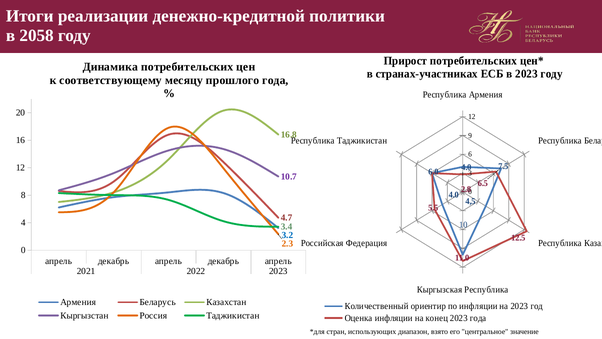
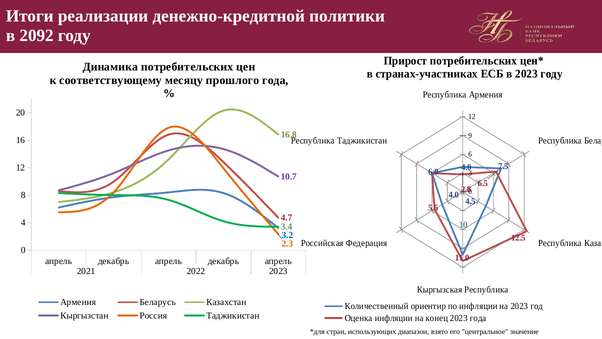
2058: 2058 -> 2092
